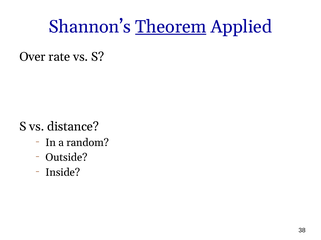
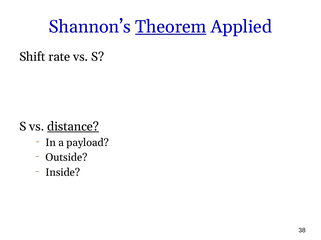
Over: Over -> Shift
distance underline: none -> present
random: random -> payload
